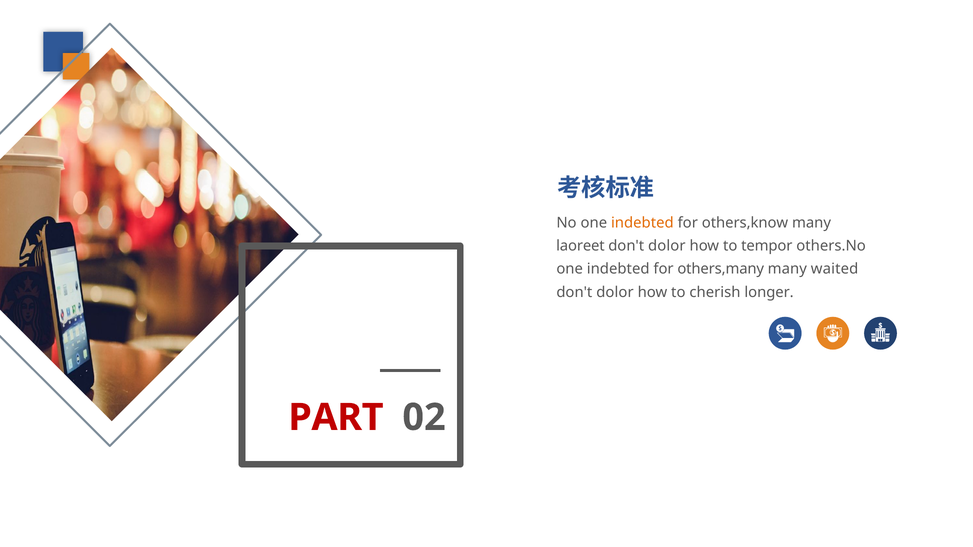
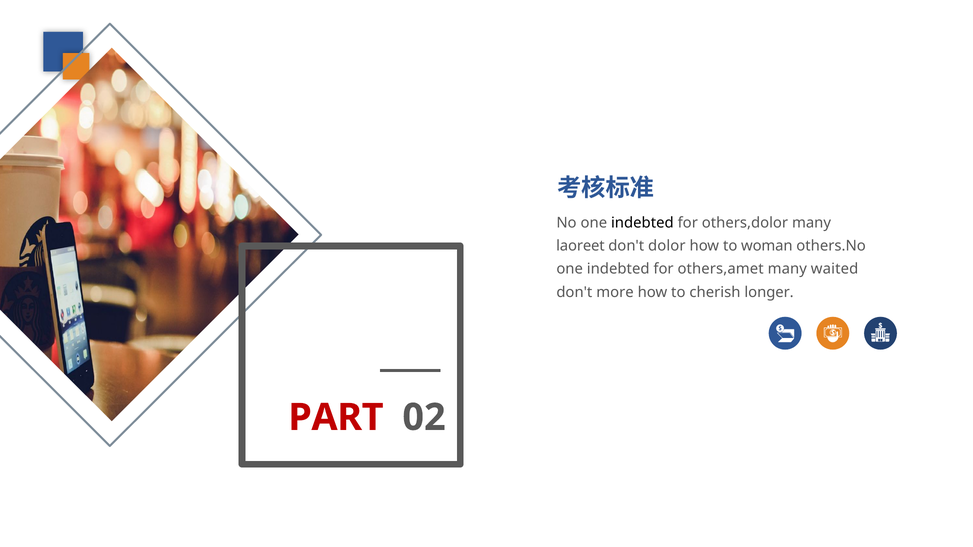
indebted at (642, 223) colour: orange -> black
others,know: others,know -> others,dolor
tempor: tempor -> woman
others,many: others,many -> others,amet
dolor at (615, 292): dolor -> more
